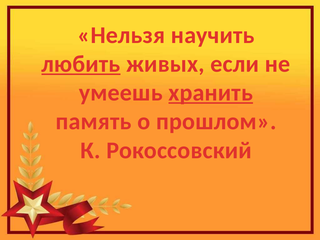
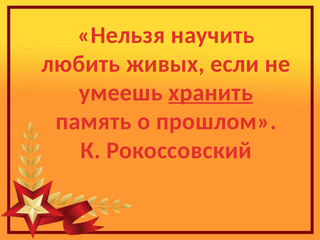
любить underline: present -> none
